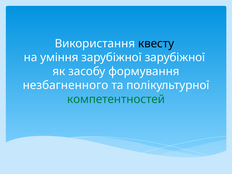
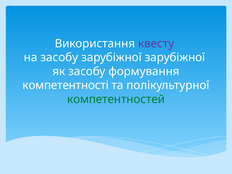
квесту colour: black -> purple
на уміння: уміння -> засобу
незбагненного: незбагненного -> компетентності
